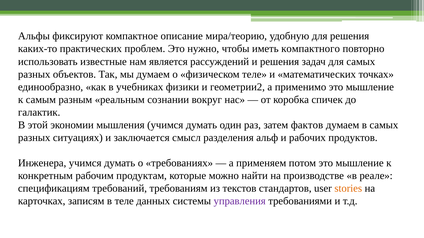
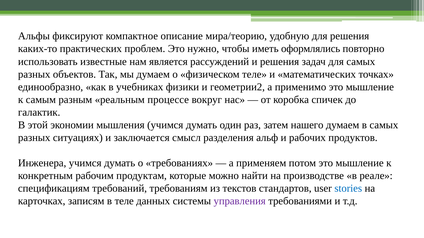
компактного: компактного -> оформлялись
сознании: сознании -> процессе
фактов: фактов -> нашего
stories colour: orange -> blue
